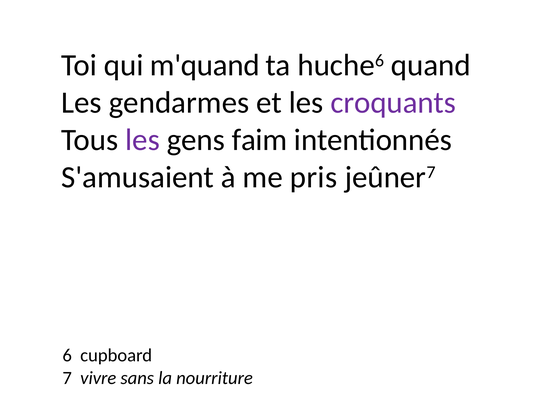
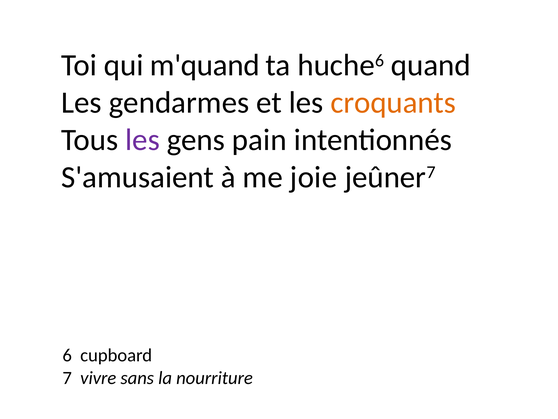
croquants colour: purple -> orange
faim: faim -> pain
pris: pris -> joie
